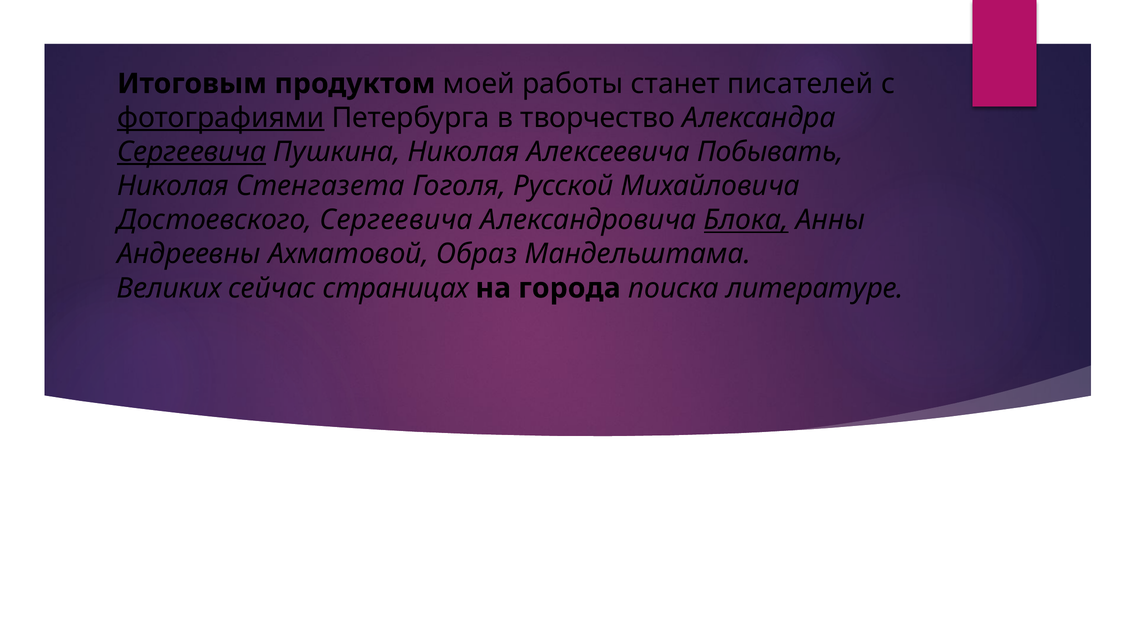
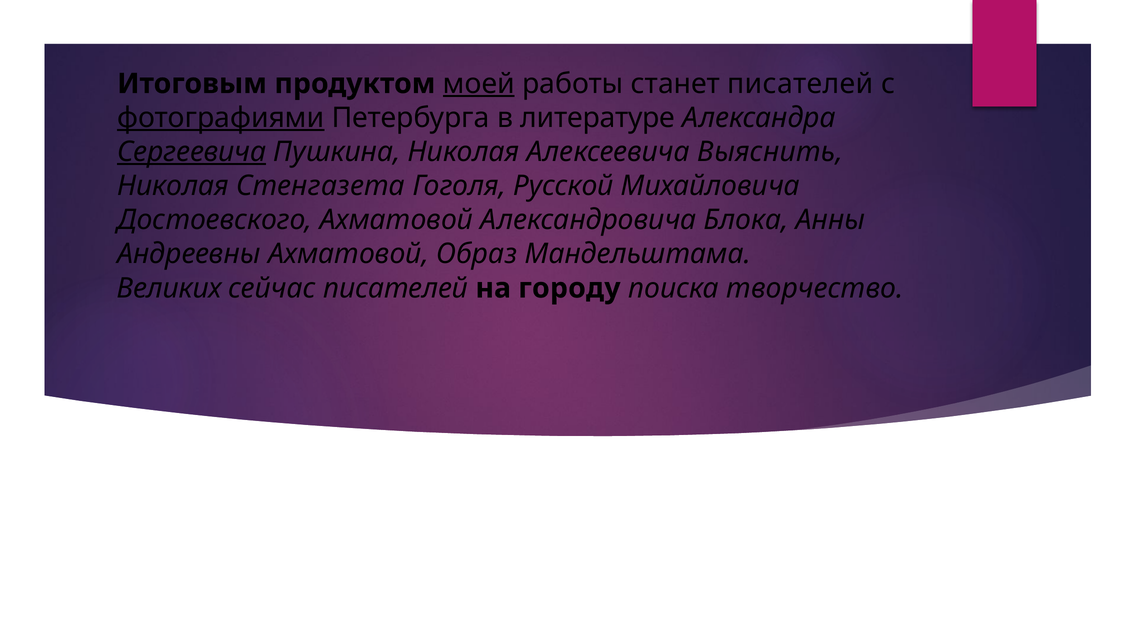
моей underline: none -> present
творчество: творчество -> литературе
Побывать: Побывать -> Выяснить
Достоевского Сергеевича: Сергеевича -> Ахматовой
Блока underline: present -> none
сейчас страницах: страницах -> писателей
города: города -> городу
литературе: литературе -> творчество
